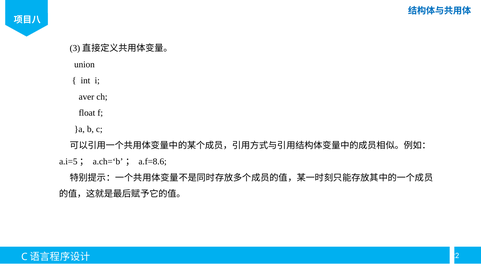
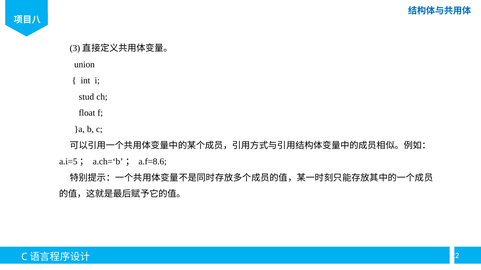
aver: aver -> stud
